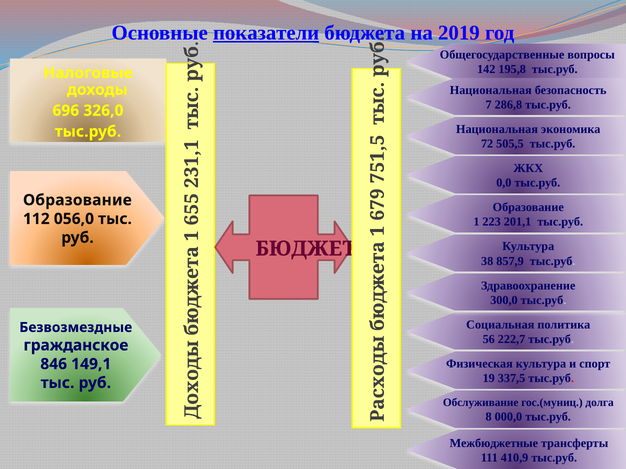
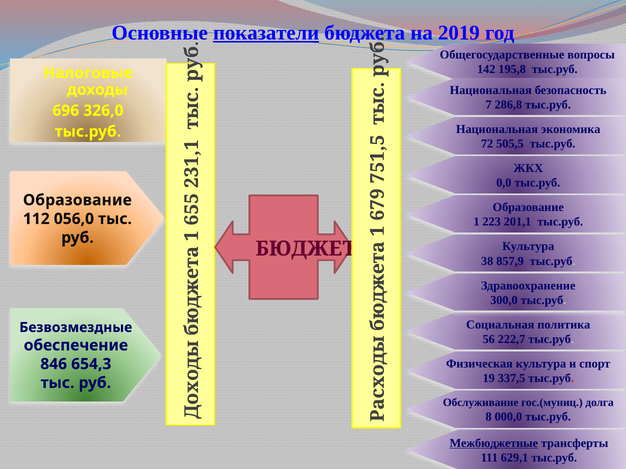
гражданское: гражданское -> обеспечение
149,1: 149,1 -> 654,3
Межбюджетные underline: none -> present
410,9: 410,9 -> 629,1
